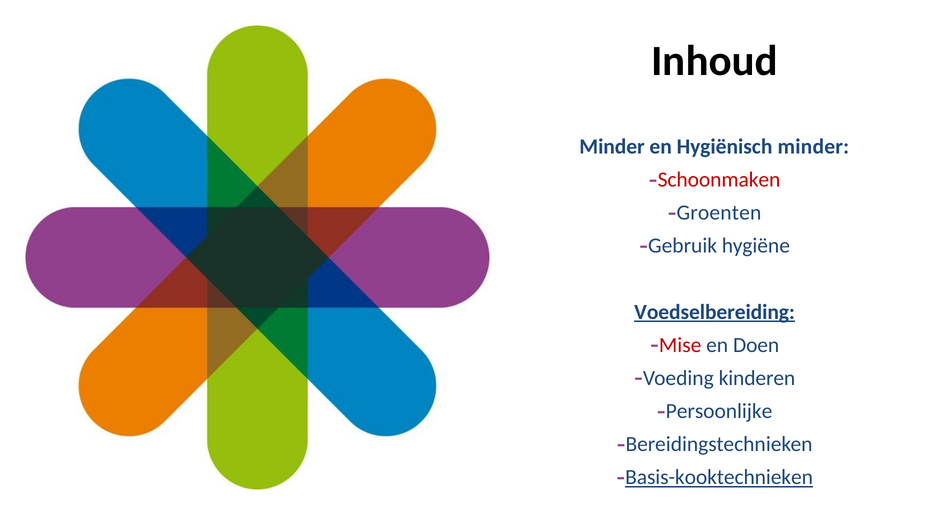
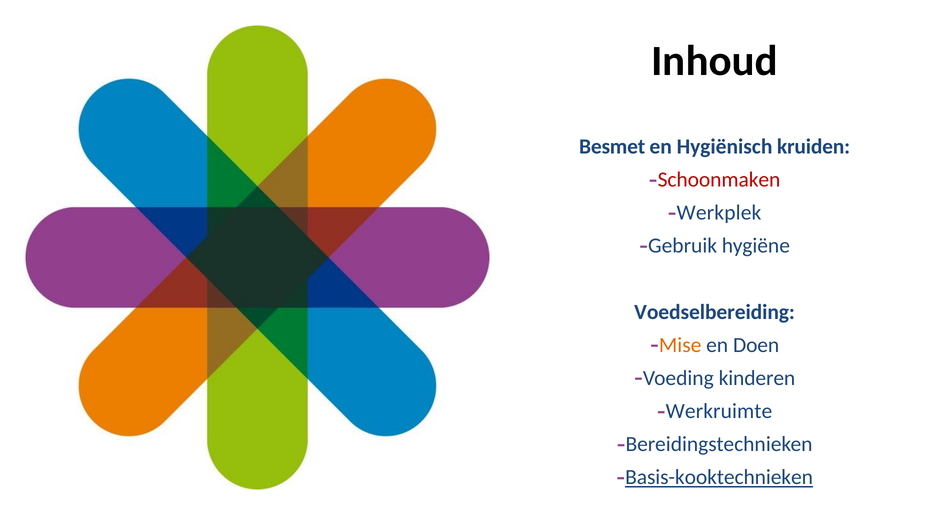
Minder at (612, 147): Minder -> Besmet
Hygiënisch minder: minder -> kruiden
Groenten: Groenten -> Werkplek
Voedselbereiding underline: present -> none
Mise colour: red -> orange
Persoonlijke: Persoonlijke -> Werkruimte
